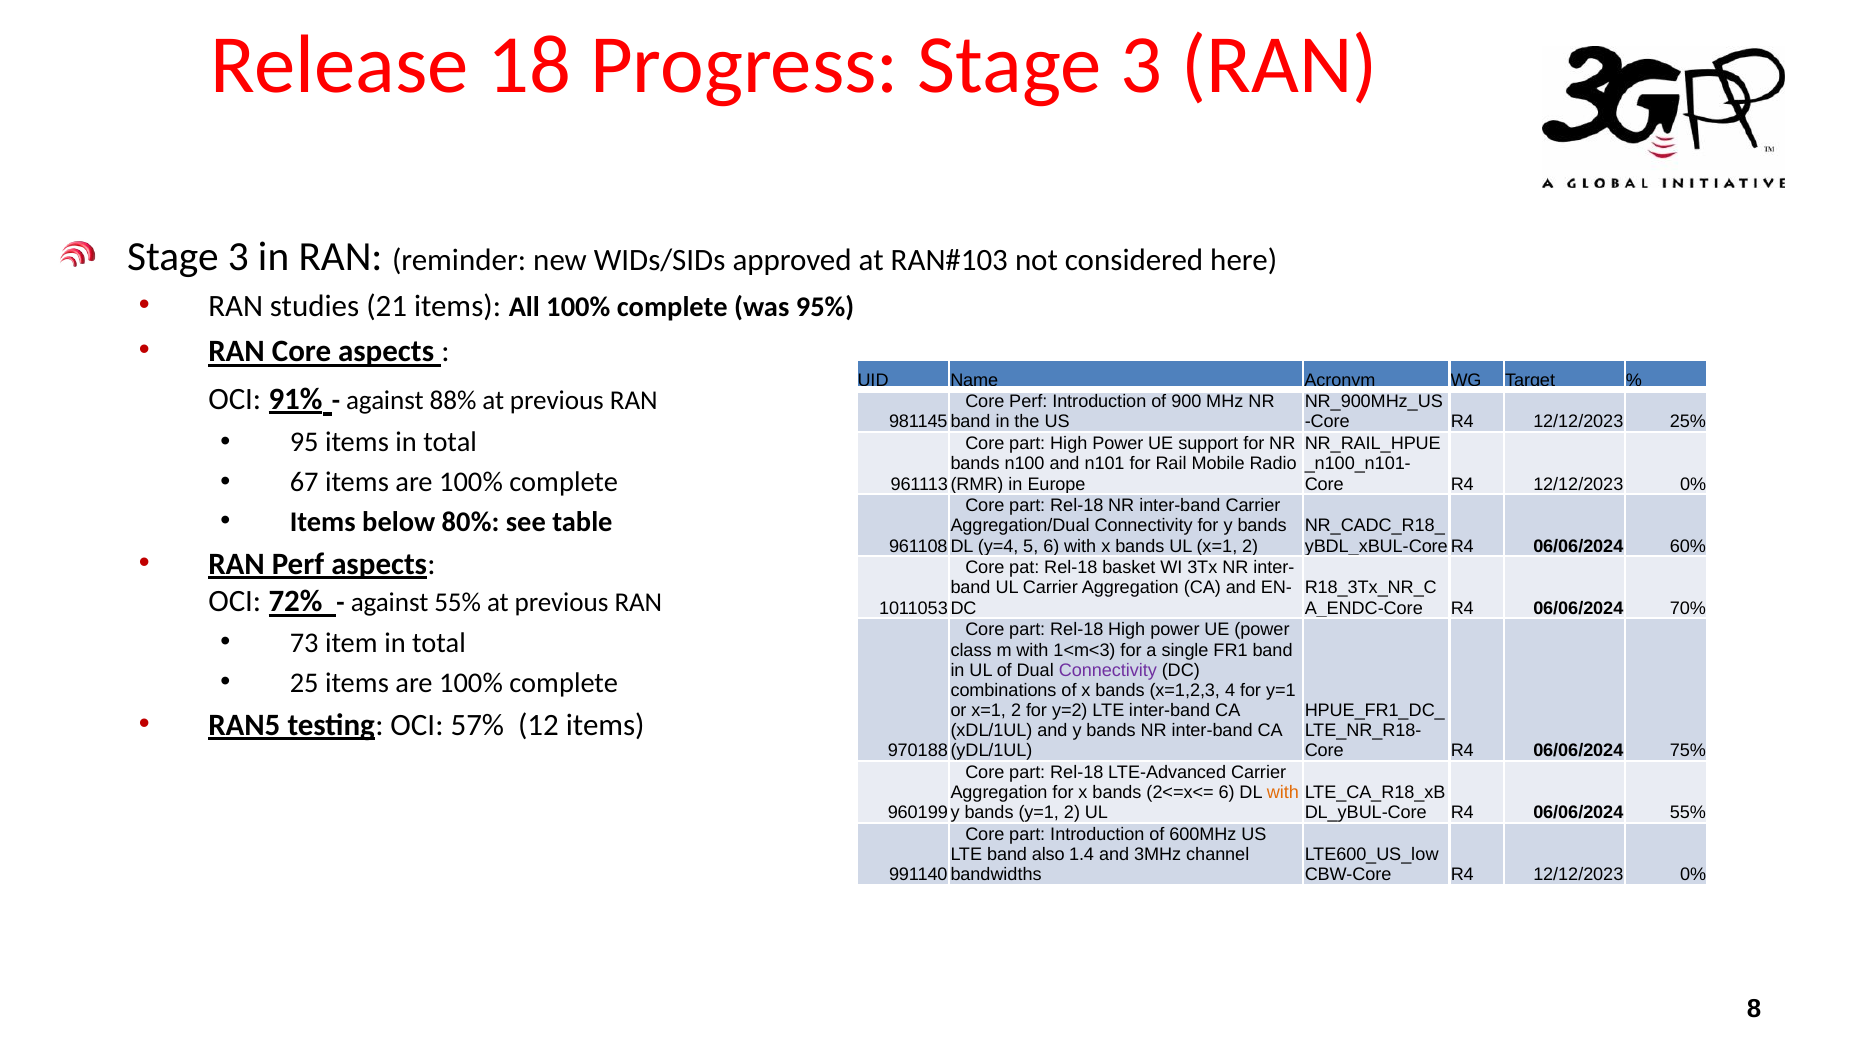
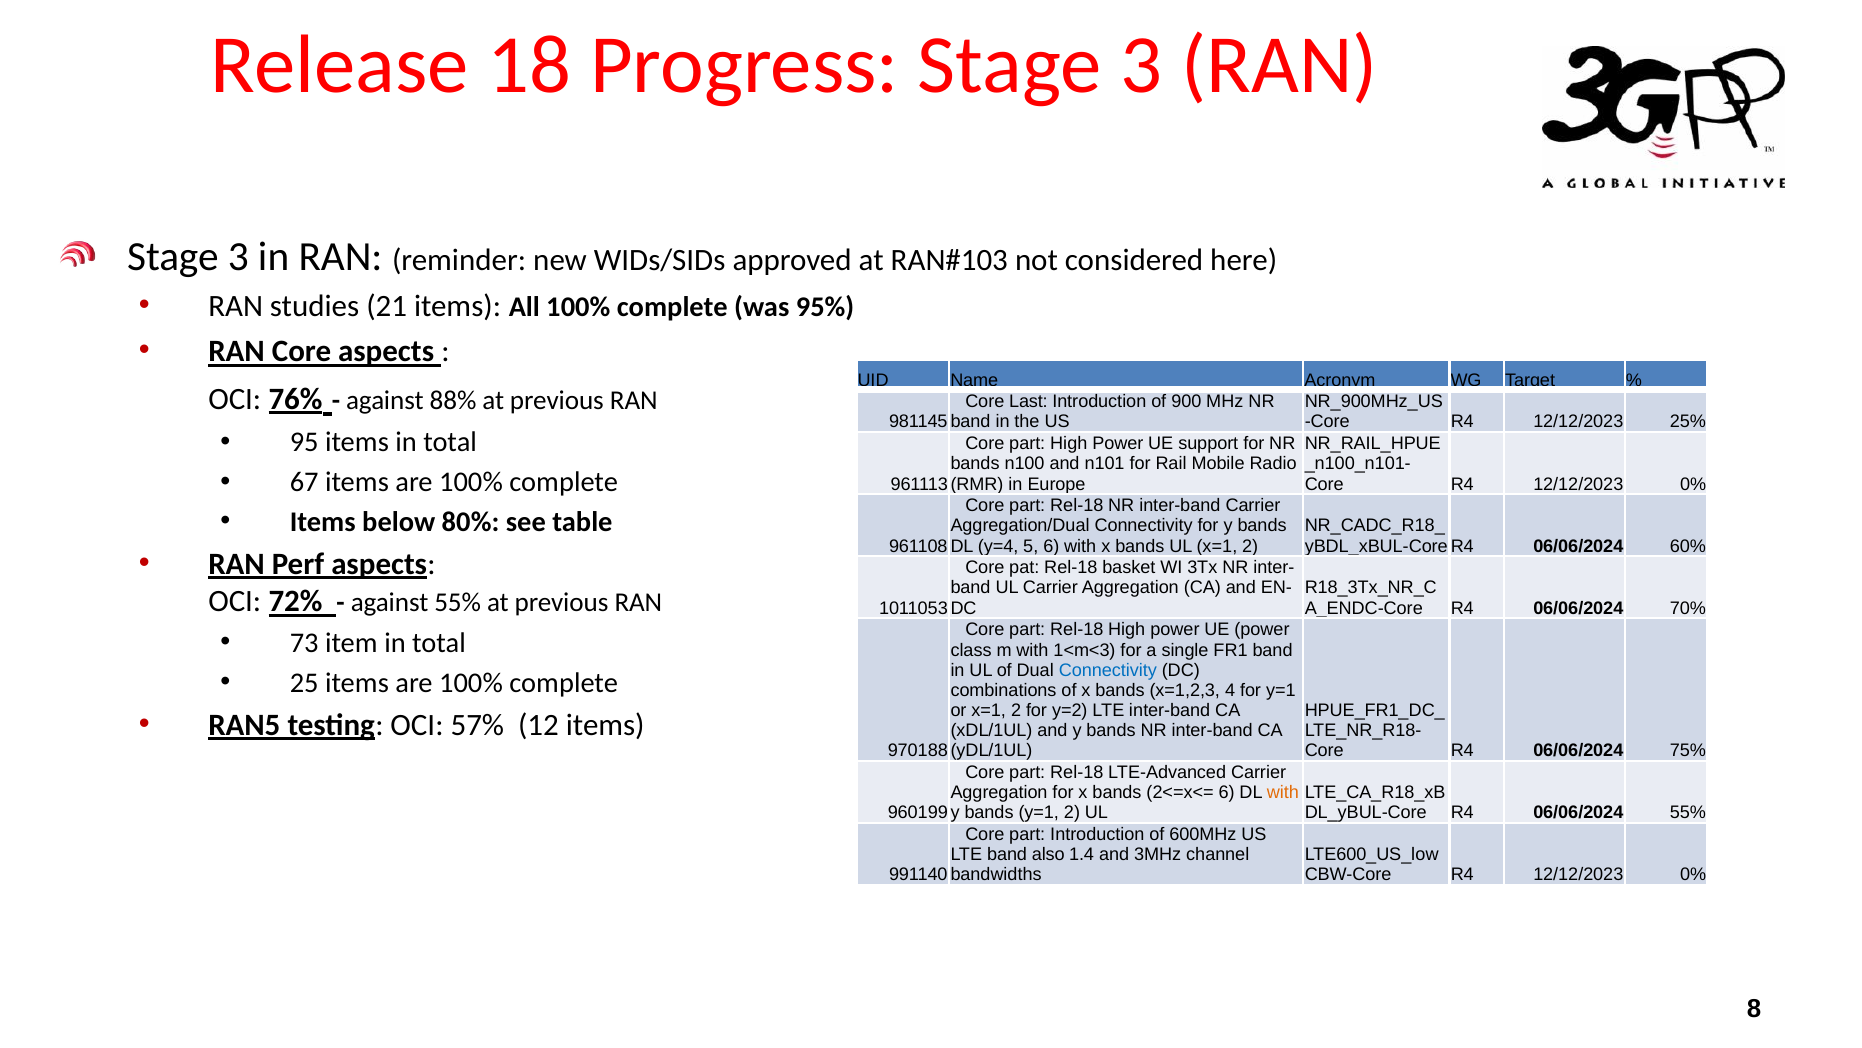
91%: 91% -> 76%
Core Perf: Perf -> Last
Connectivity at (1108, 670) colour: purple -> blue
